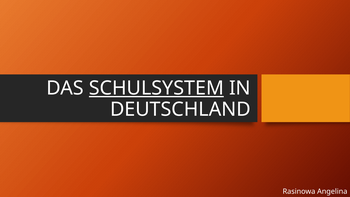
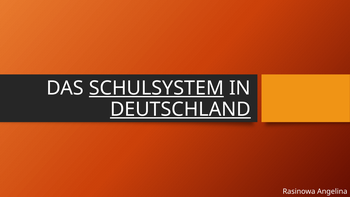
DEUTSCHLAND underline: none -> present
